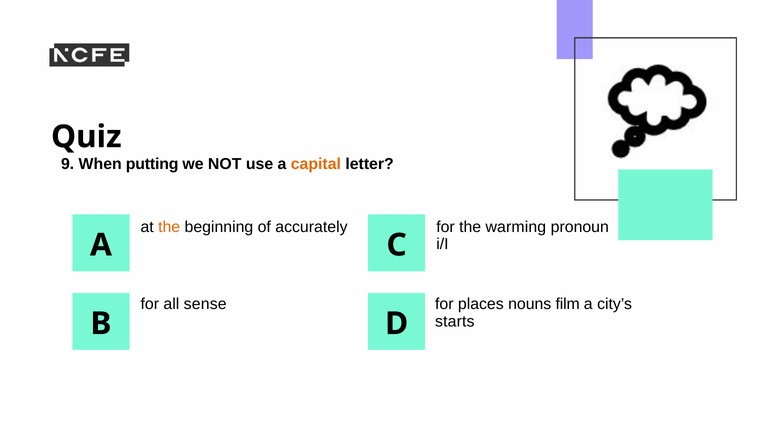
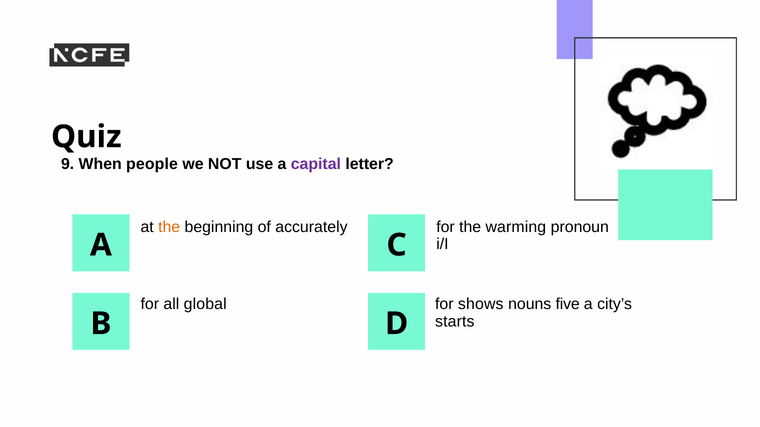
putting: putting -> people
capital colour: orange -> purple
sense: sense -> global
places: places -> shows
film: film -> five
